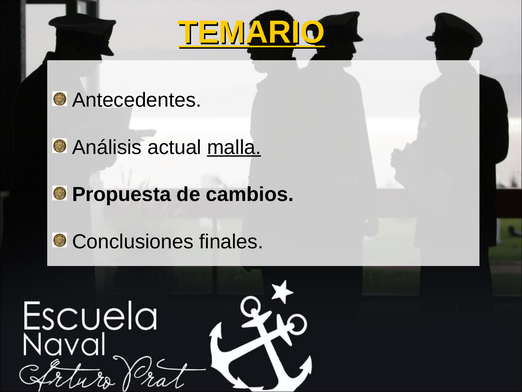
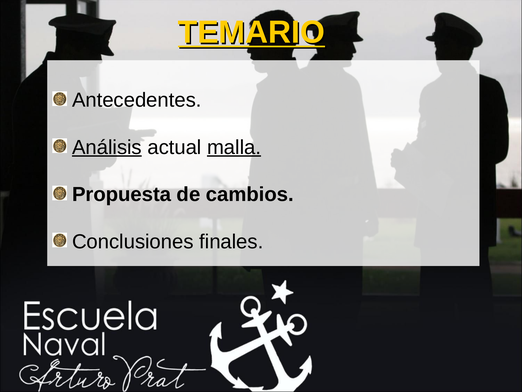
Análisis underline: none -> present
